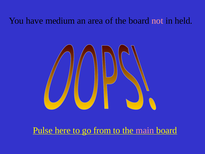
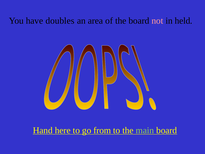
medium: medium -> doubles
Pulse: Pulse -> Hand
main colour: pink -> light green
